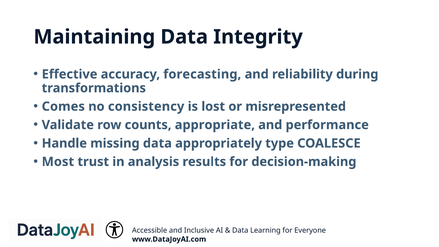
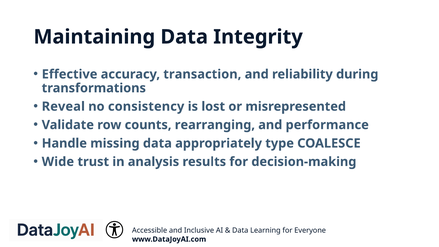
forecasting: forecasting -> transaction
Comes: Comes -> Reveal
appropriate: appropriate -> rearranging
Most: Most -> Wide
